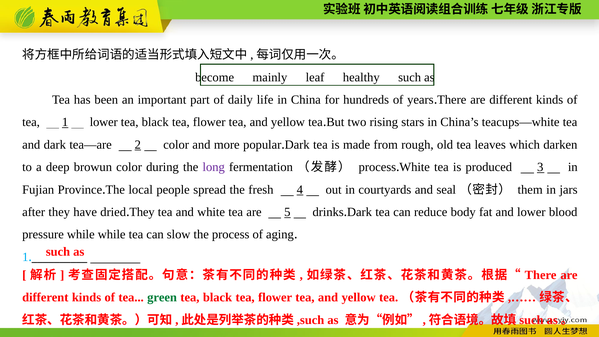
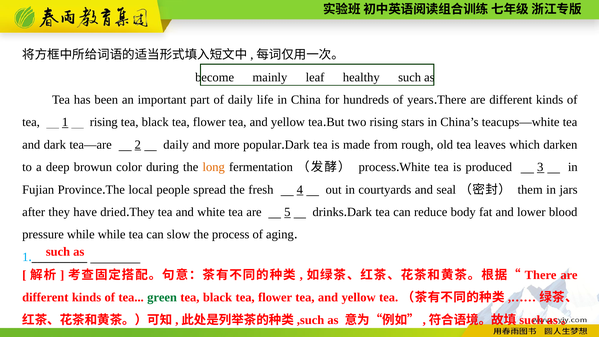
1 lower: lower -> rising
2 color: color -> daily
long colour: purple -> orange
